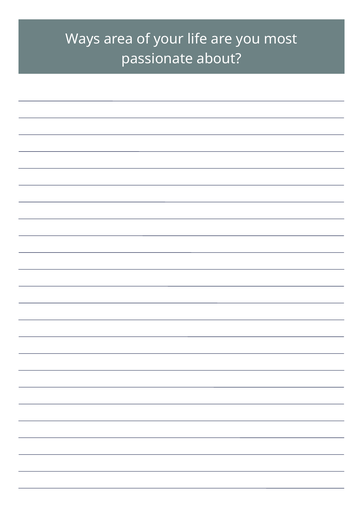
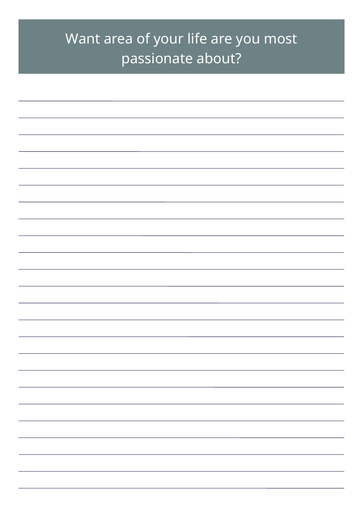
Ways: Ways -> Want
